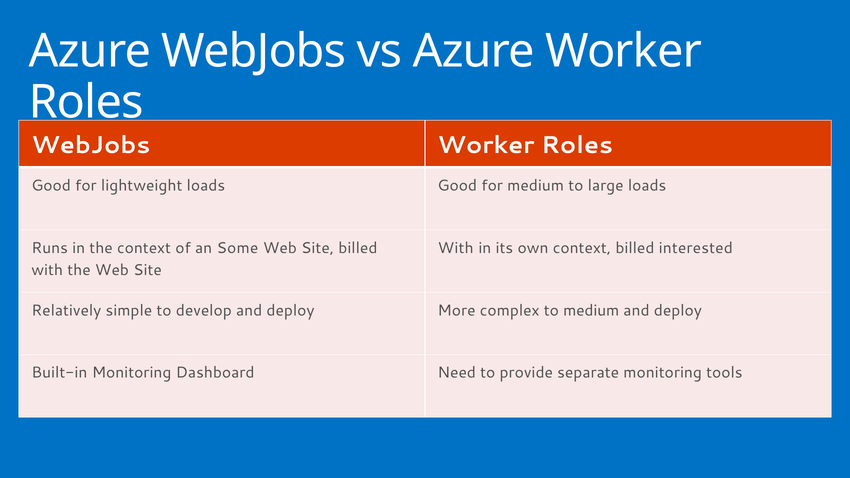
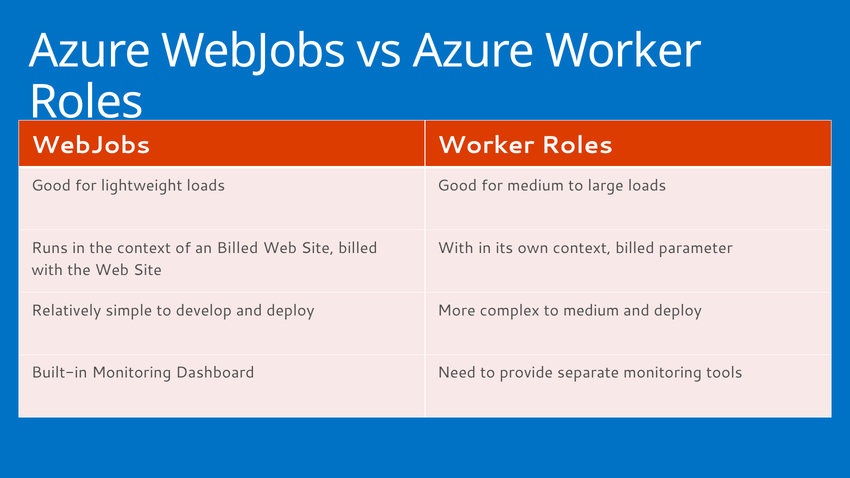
an Some: Some -> Billed
interested: interested -> parameter
